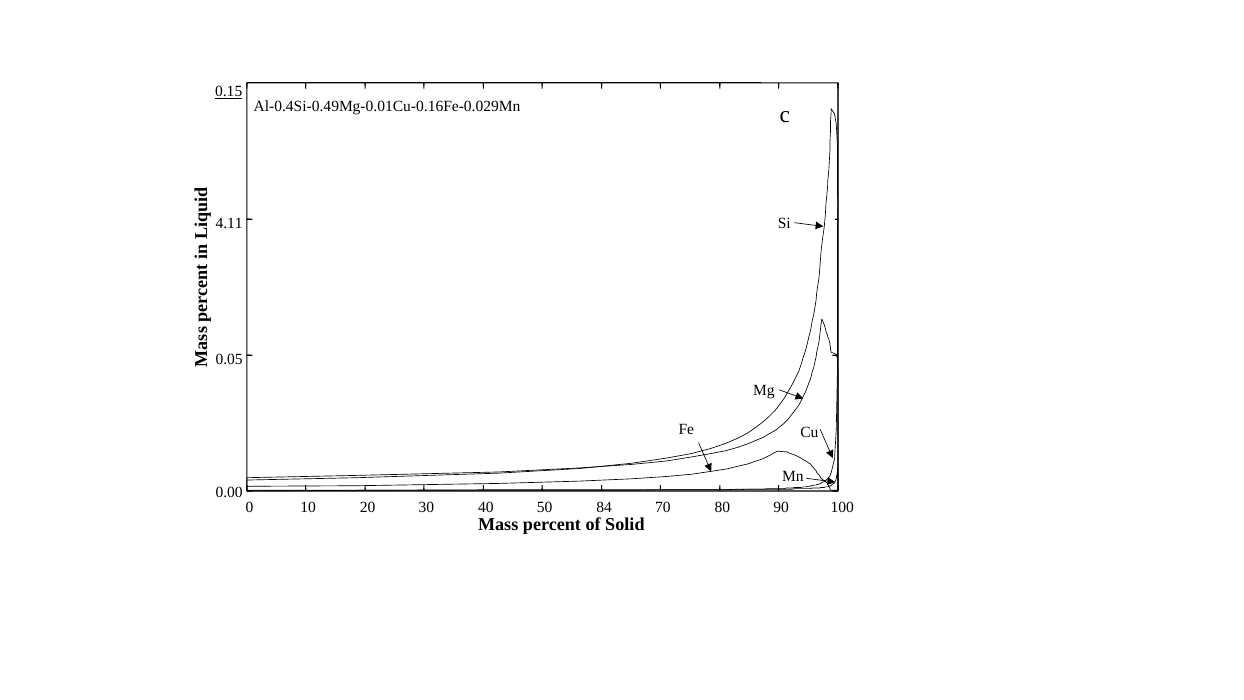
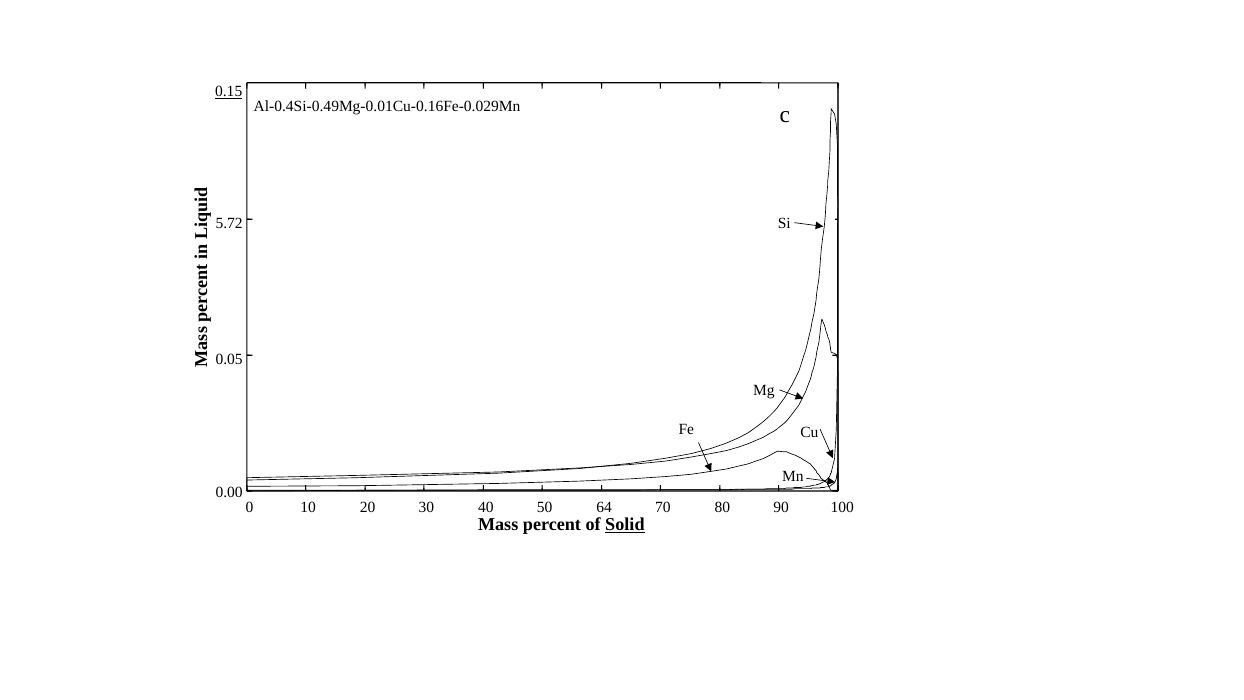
4.11: 4.11 -> 5.72
84: 84 -> 64
Solid underline: none -> present
